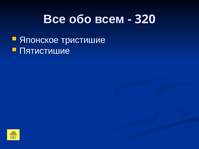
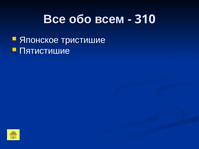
320: 320 -> 310
